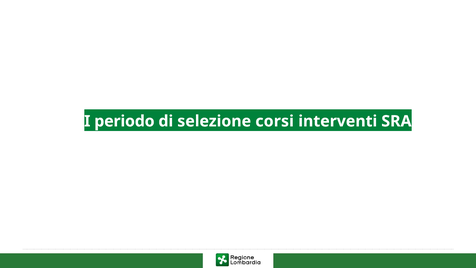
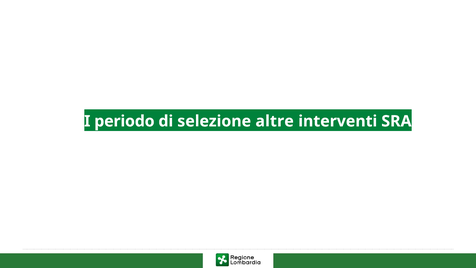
corsi: corsi -> altre
